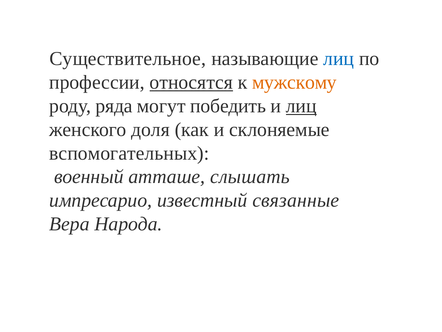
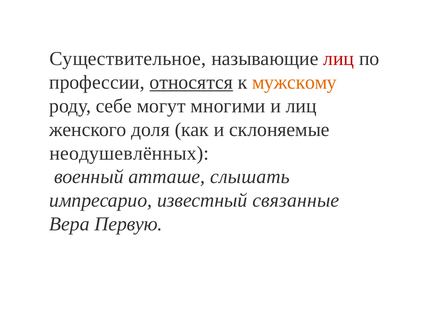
лиц at (339, 59) colour: blue -> red
ряда: ряда -> себе
победить: победить -> многими
лиц at (301, 106) underline: present -> none
вспомогательных: вспомогательных -> неодушевлённых
Народа: Народа -> Первую
